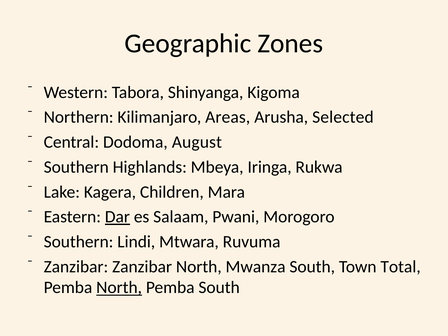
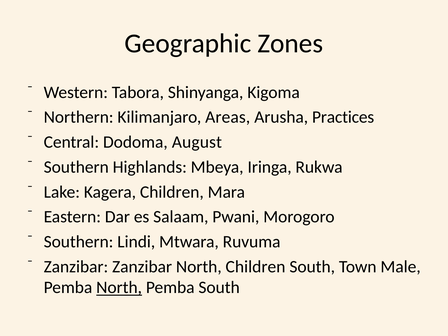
Selected: Selected -> Practices
Dar underline: present -> none
North Mwanza: Mwanza -> Children
Total: Total -> Male
